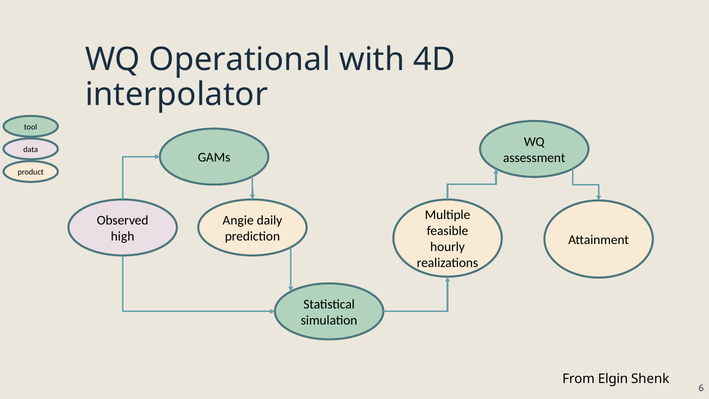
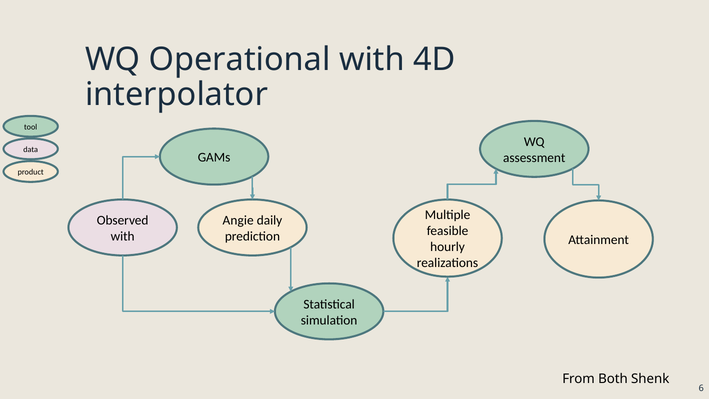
high at (123, 236): high -> with
Elgin: Elgin -> Both
